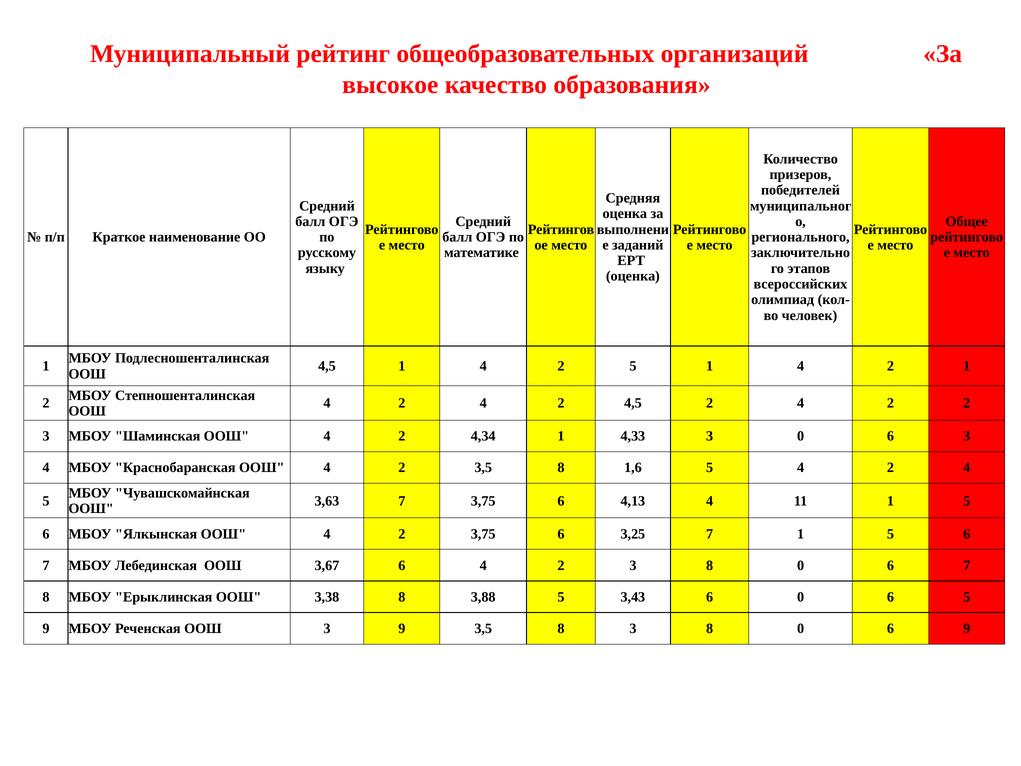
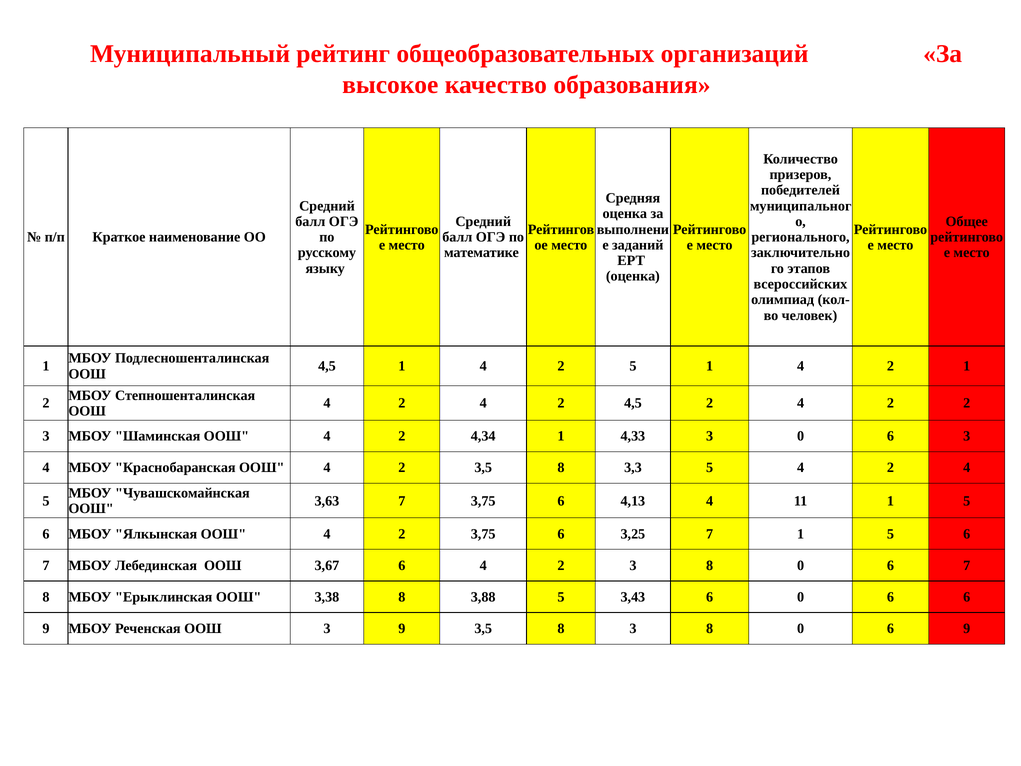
1,6: 1,6 -> 3,3
6 5: 5 -> 6
